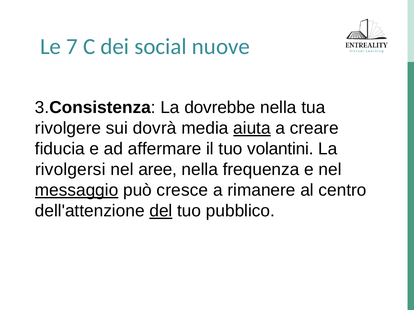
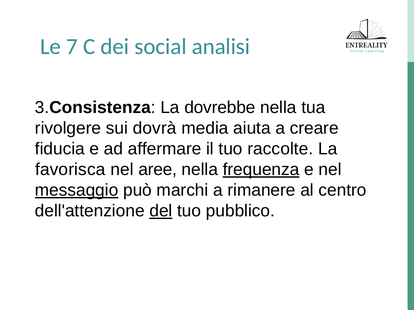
nuove: nuove -> analisi
aiuta underline: present -> none
volantini: volantini -> raccolte
rivolgersi: rivolgersi -> favorisca
frequenza underline: none -> present
cresce: cresce -> marchi
